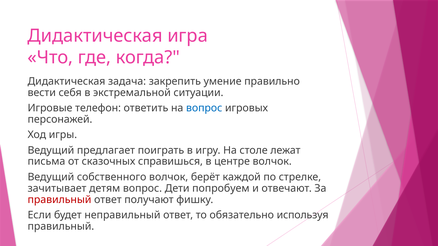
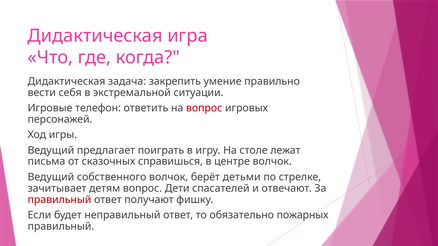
вопрос at (204, 108) colour: blue -> red
каждой: каждой -> детьми
попробуем: попробуем -> спасателей
используя: используя -> пожарных
